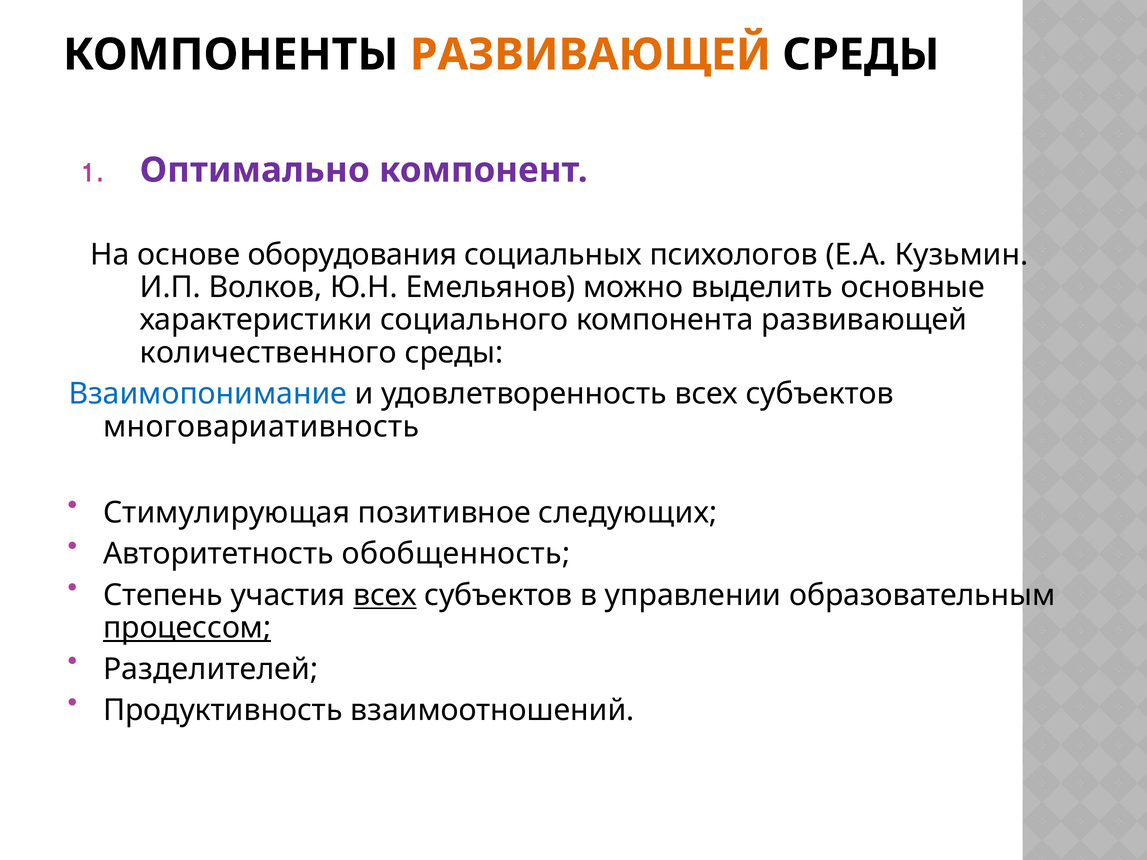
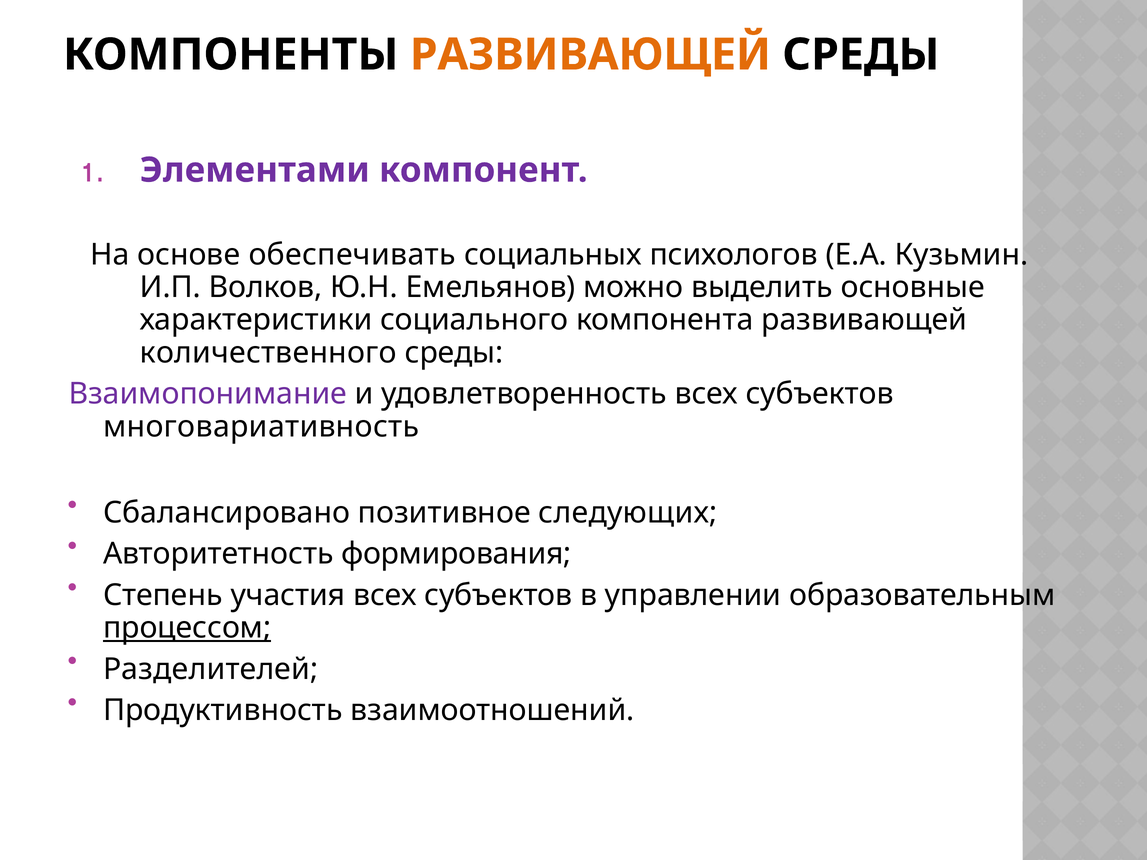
Оптимально: Оптимально -> Элементами
оборудования: оборудования -> обеспечивать
Взаимопонимание colour: blue -> purple
Стимулирующая: Стимулирующая -> Сбалансировано
обобщенность: обобщенность -> формирования
всех at (385, 595) underline: present -> none
